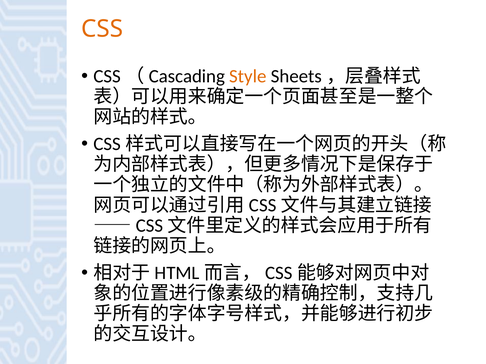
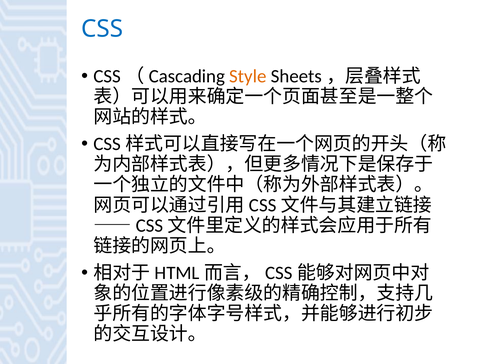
CSS colour: orange -> blue
